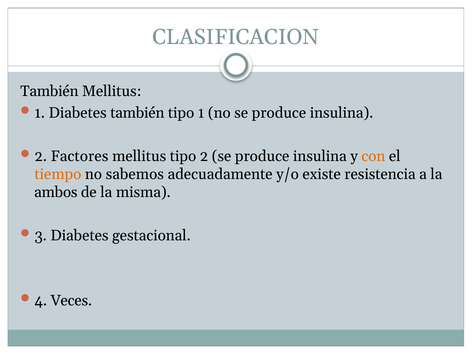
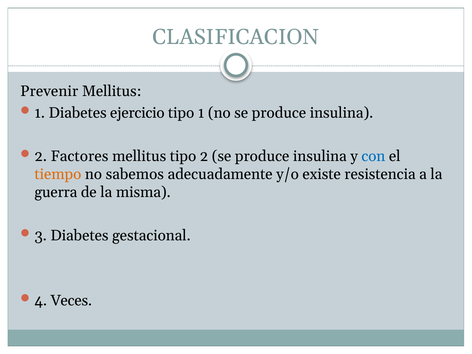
También at (49, 91): También -> Prevenir
Diabetes también: también -> ejercicio
con colour: orange -> blue
ambos: ambos -> guerra
